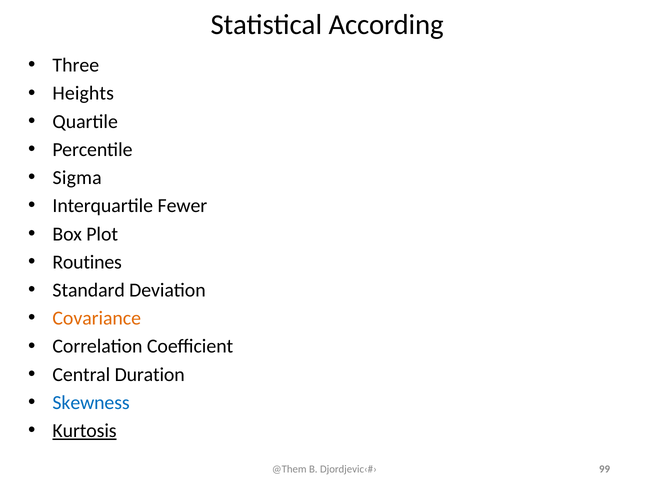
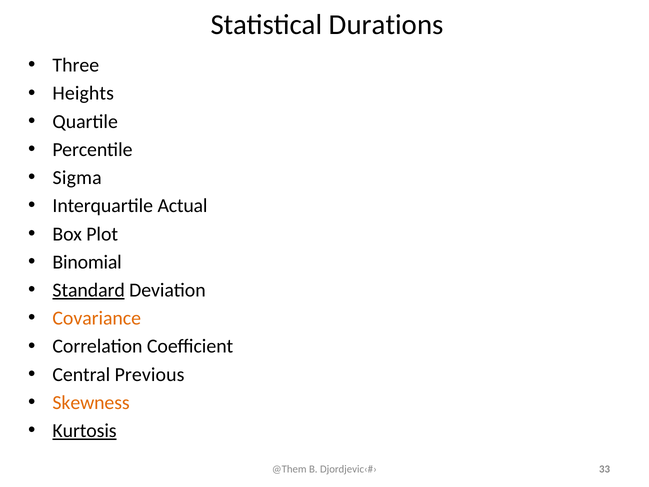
According: According -> Durations
Fewer: Fewer -> Actual
Routines: Routines -> Binomial
Standard underline: none -> present
Duration: Duration -> Previous
Skewness colour: blue -> orange
99: 99 -> 33
